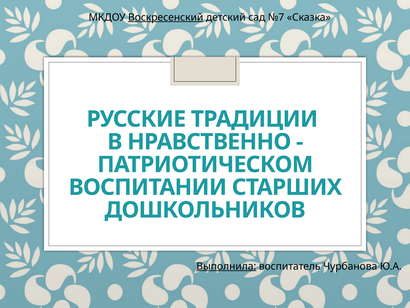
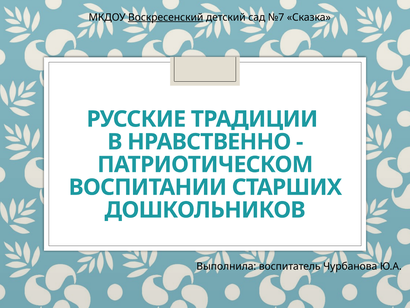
Выполнила underline: present -> none
